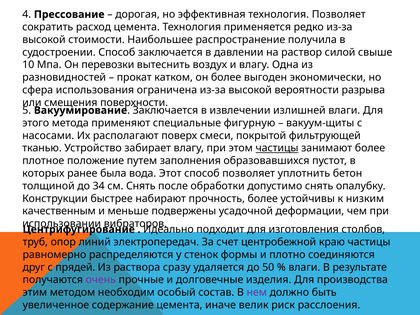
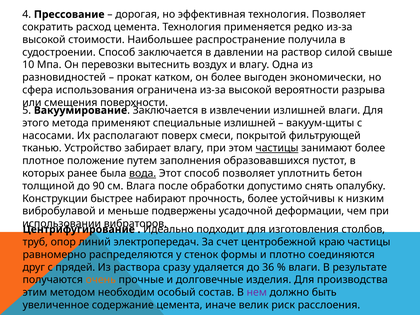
специальные фигурную: фигурную -> излишней
вода underline: none -> present
34: 34 -> 90
см Снять: Снять -> Влага
качественным: качественным -> вибробулавой
50: 50 -> 36
очень colour: purple -> orange
